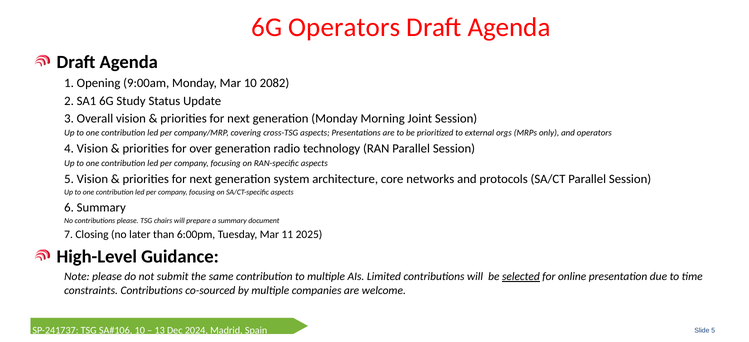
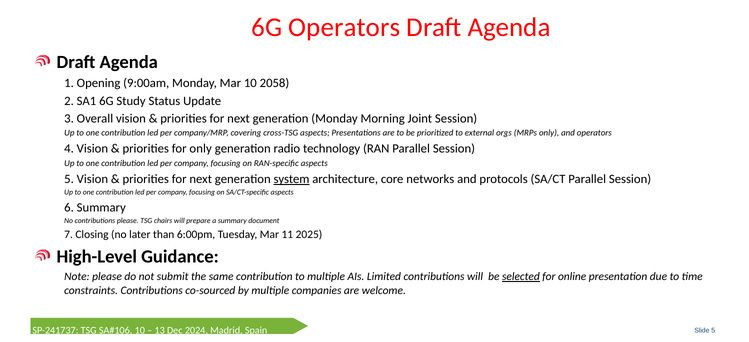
2082: 2082 -> 2058
for over: over -> only
system underline: none -> present
